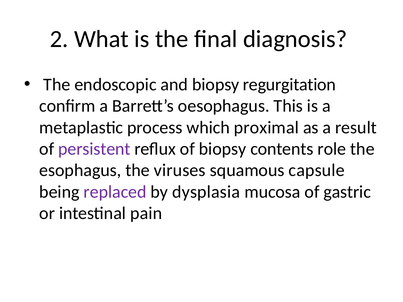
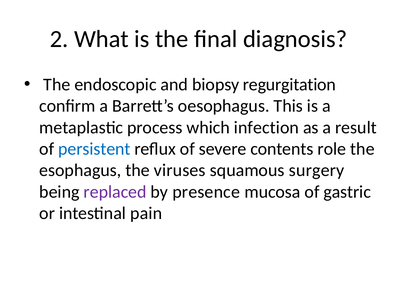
proximal: proximal -> infection
persistent colour: purple -> blue
of biopsy: biopsy -> severe
capsule: capsule -> surgery
dysplasia: dysplasia -> presence
